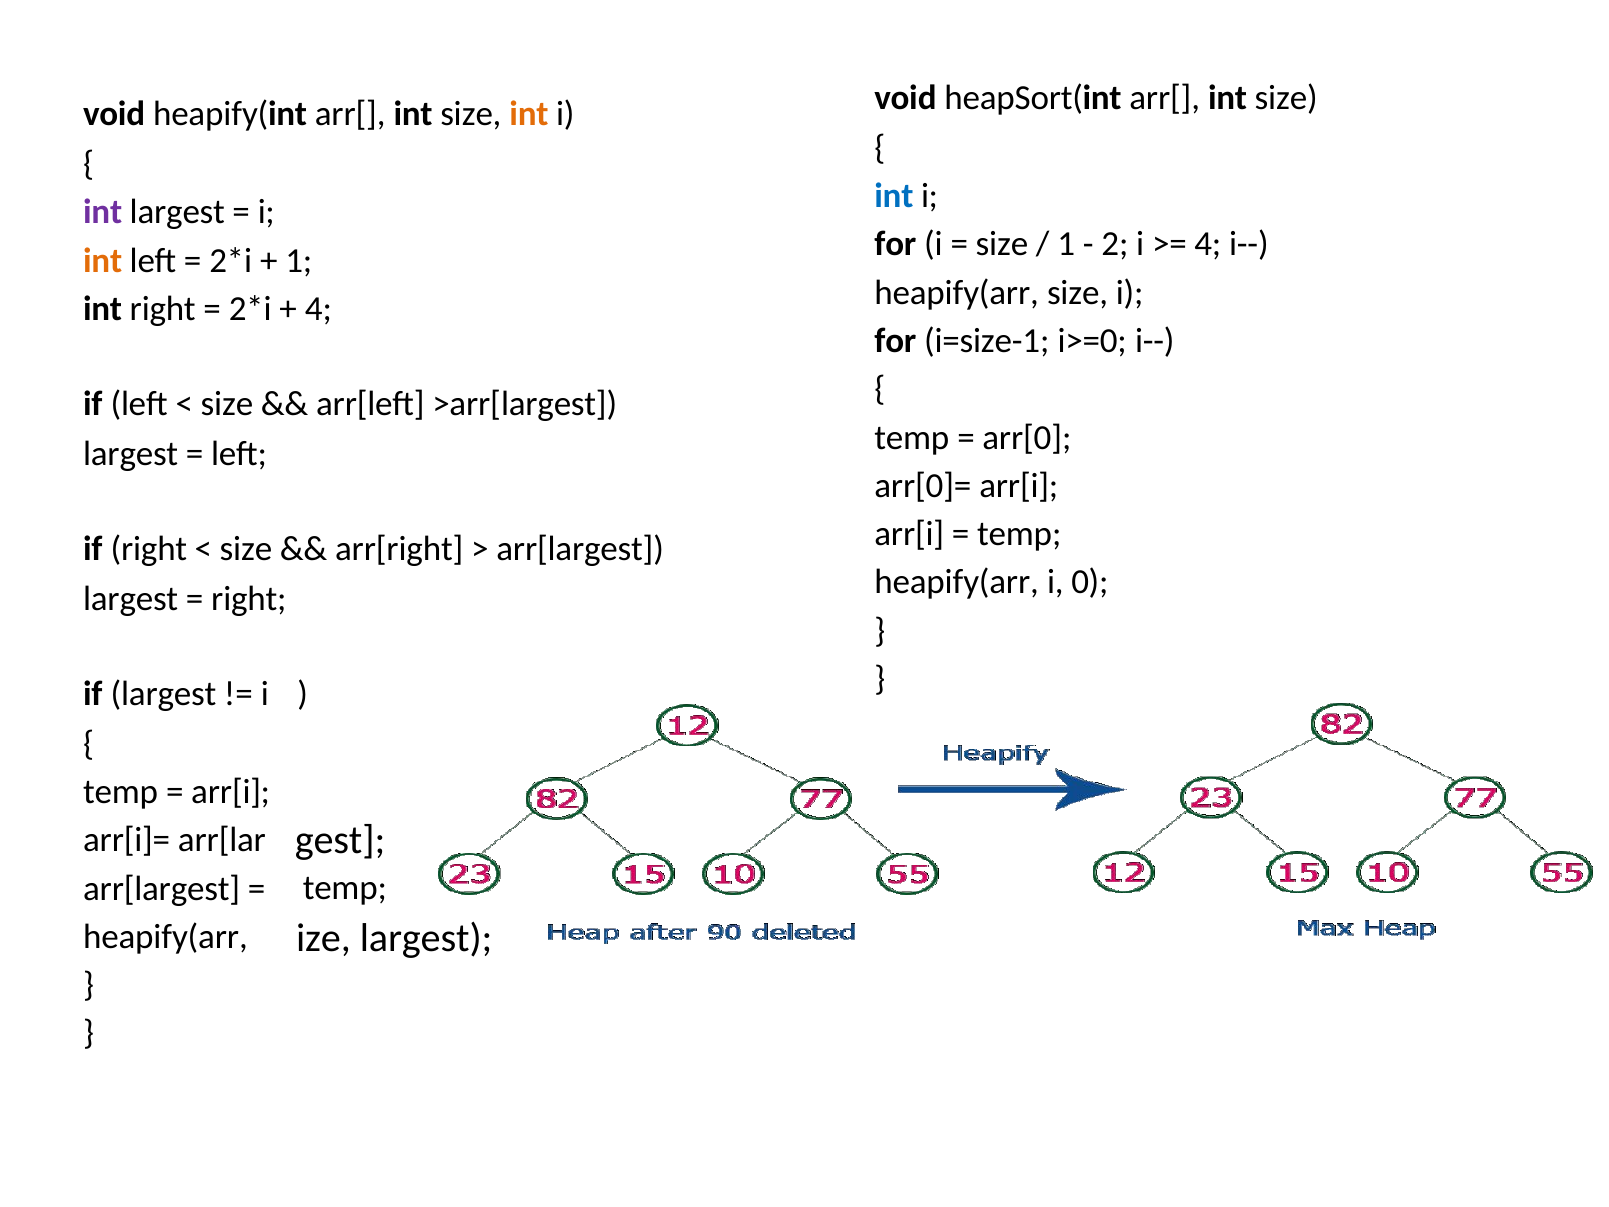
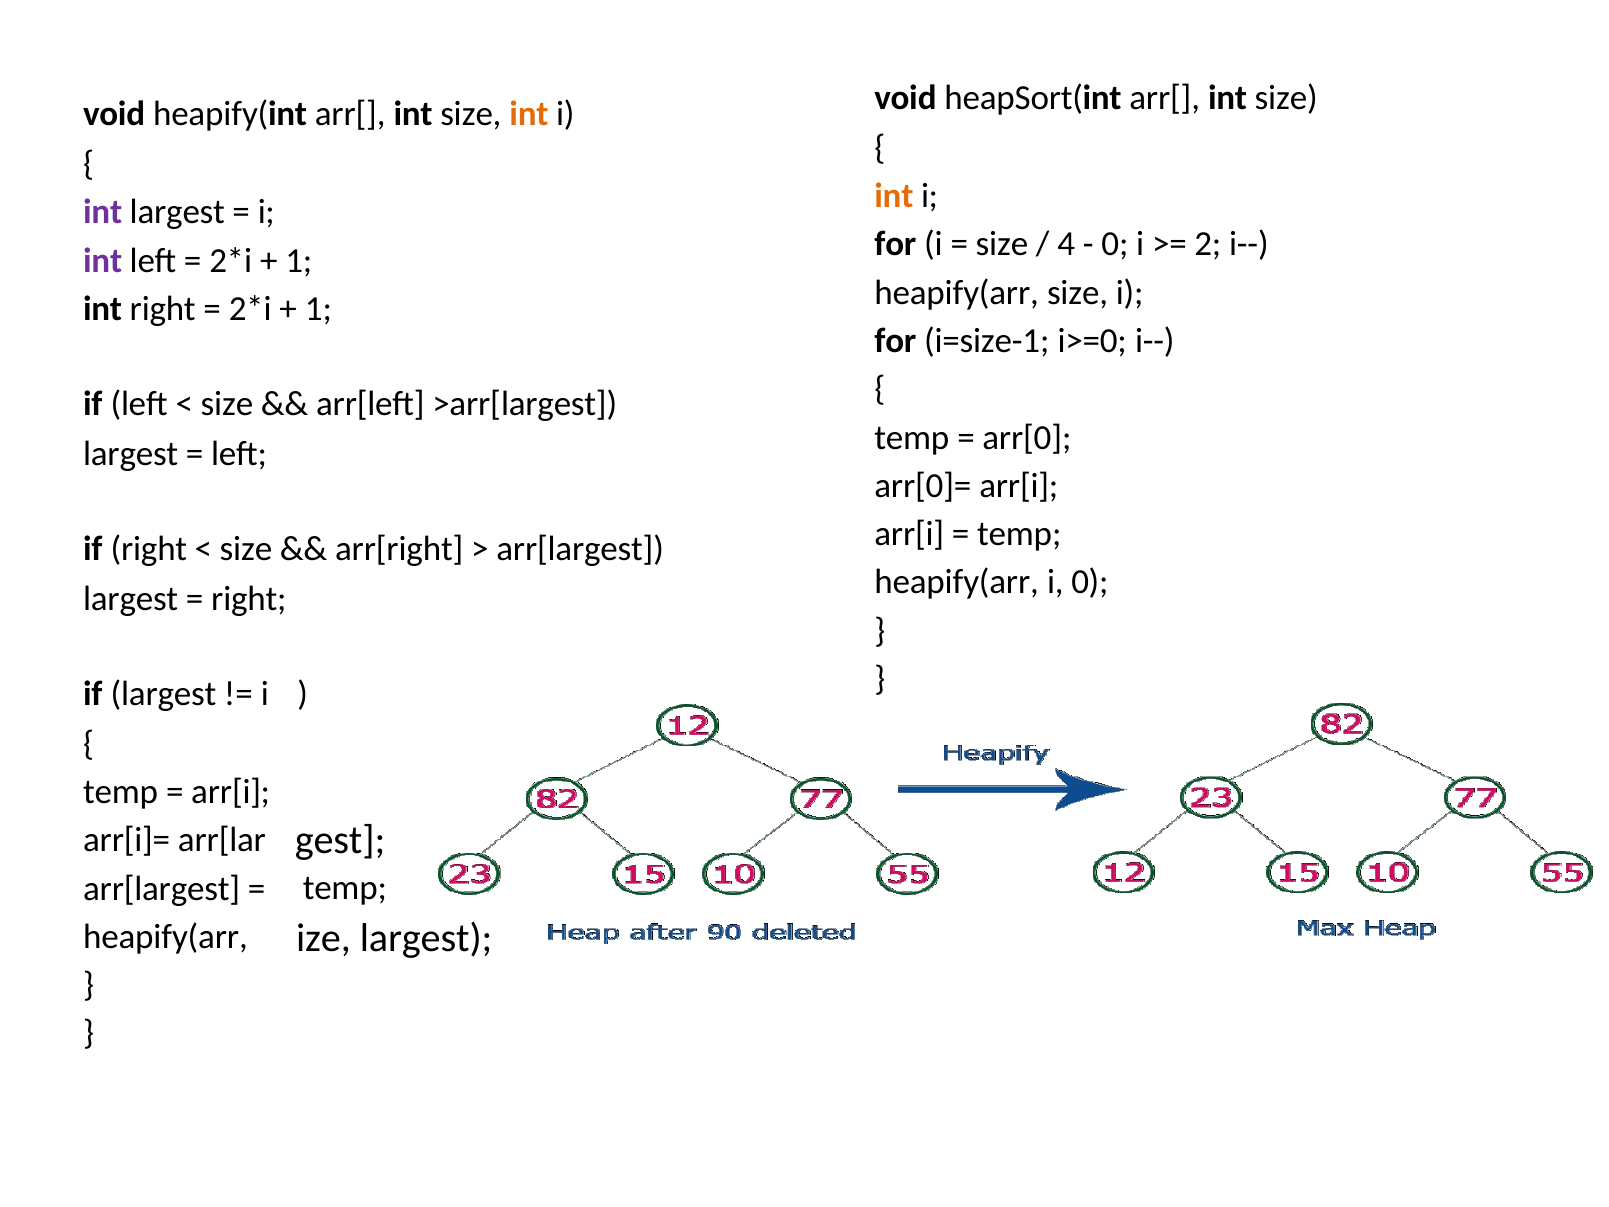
int at (894, 196) colour: blue -> orange
1 at (1066, 244): 1 -> 4
2 at (1115, 244): 2 -> 0
4 at (1208, 244): 4 -> 2
int at (103, 261) colour: orange -> purple
4 at (318, 309): 4 -> 1
